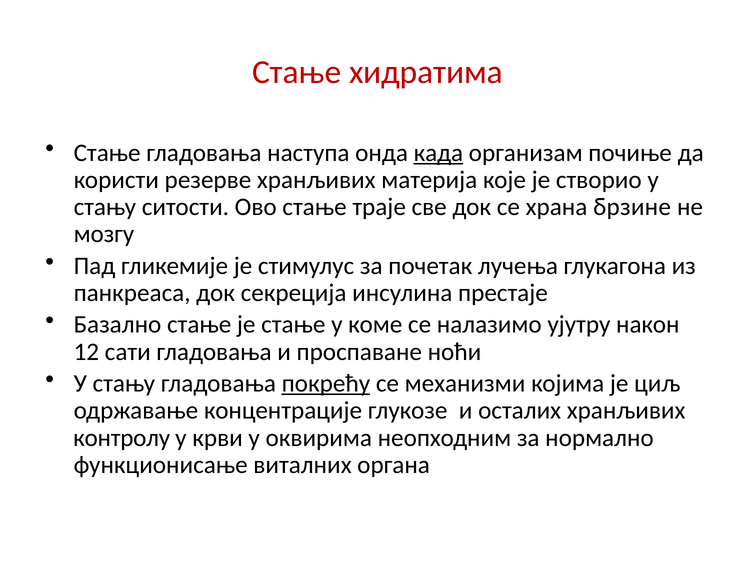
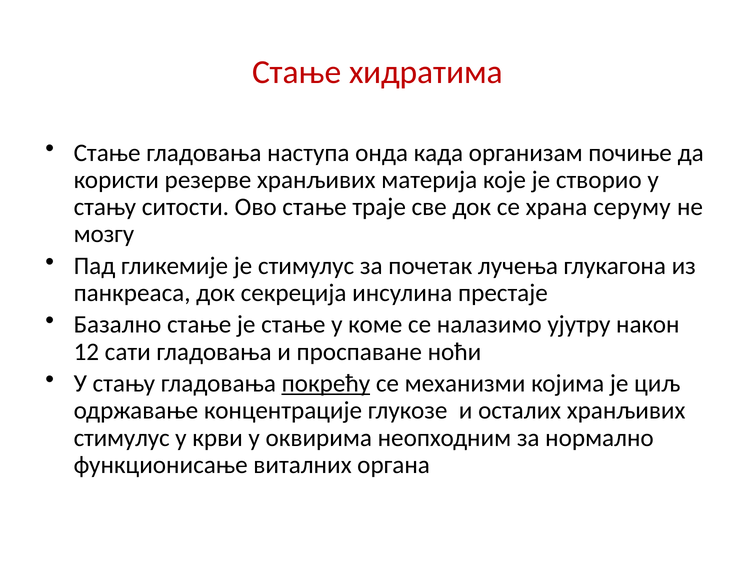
када underline: present -> none
брзине: брзине -> серуму
контролу at (122, 438): контролу -> стимулус
